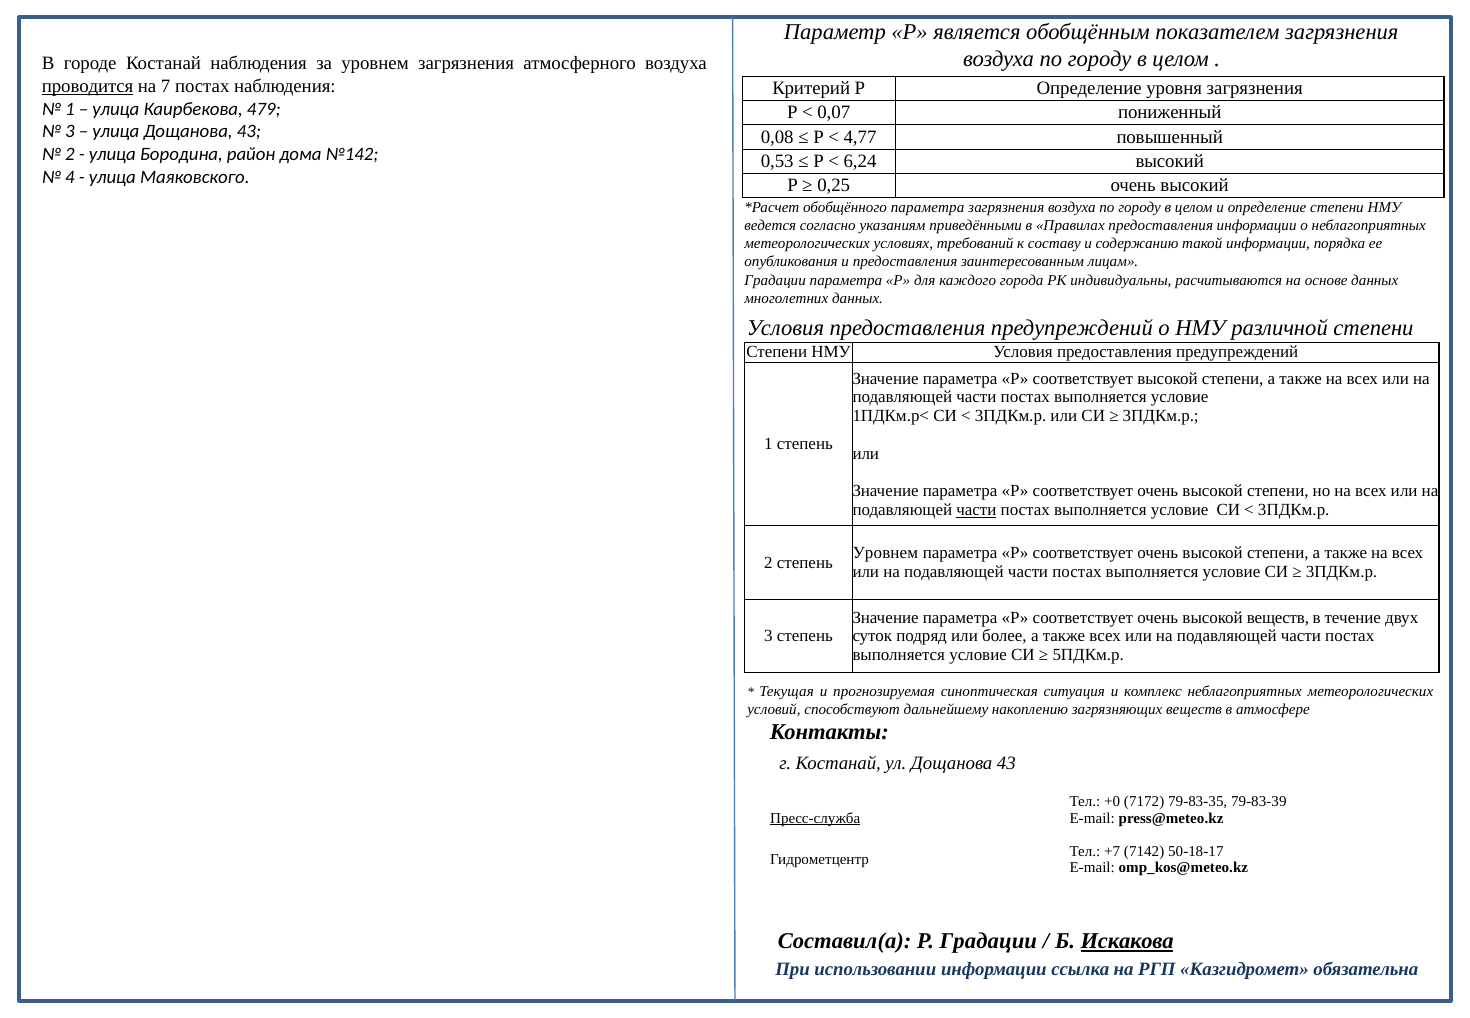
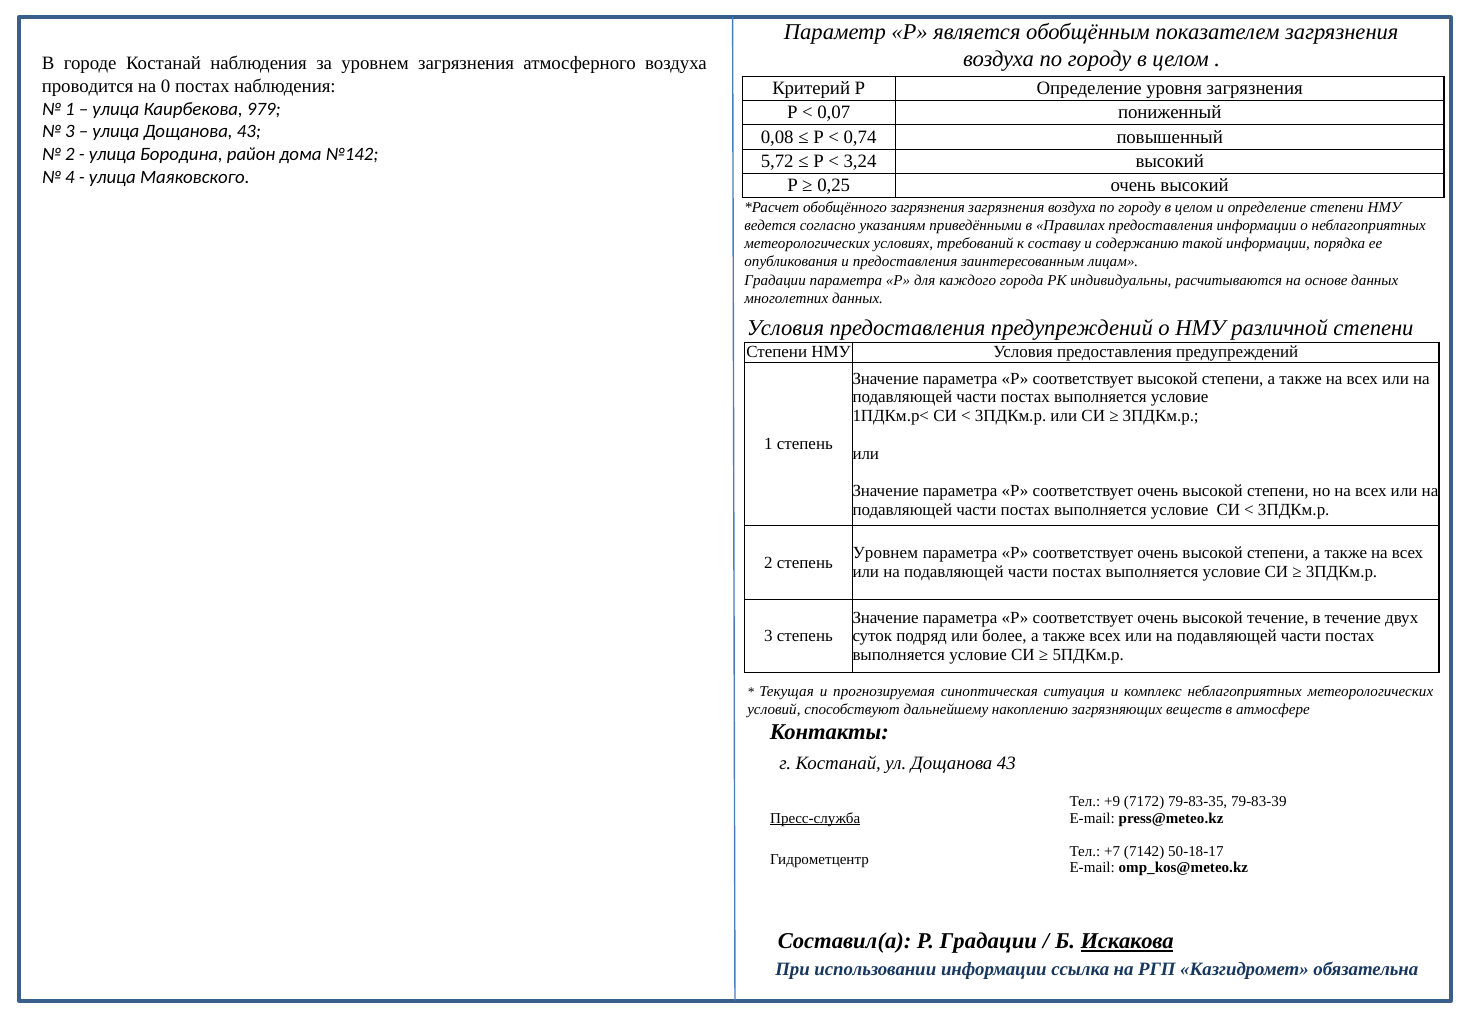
проводится underline: present -> none
7: 7 -> 0
479: 479 -> 979
4,77: 4,77 -> 0,74
0,53: 0,53 -> 5,72
6,24: 6,24 -> 3,24
обобщённого параметра: параметра -> загрязнения
части at (976, 510) underline: present -> none
высокой веществ: веществ -> течение
+0: +0 -> +9
